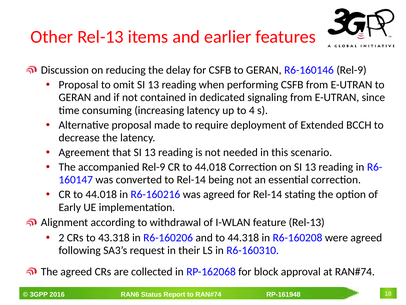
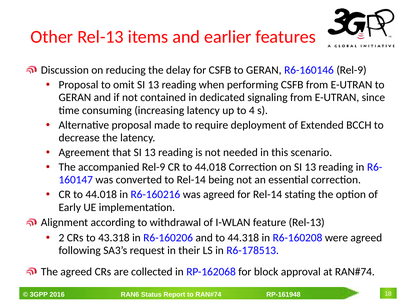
R6-160310: R6-160310 -> R6-178513
